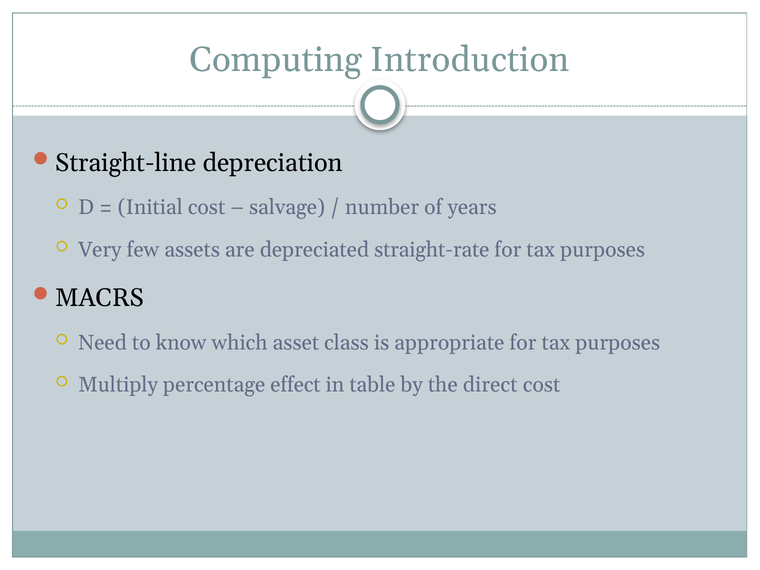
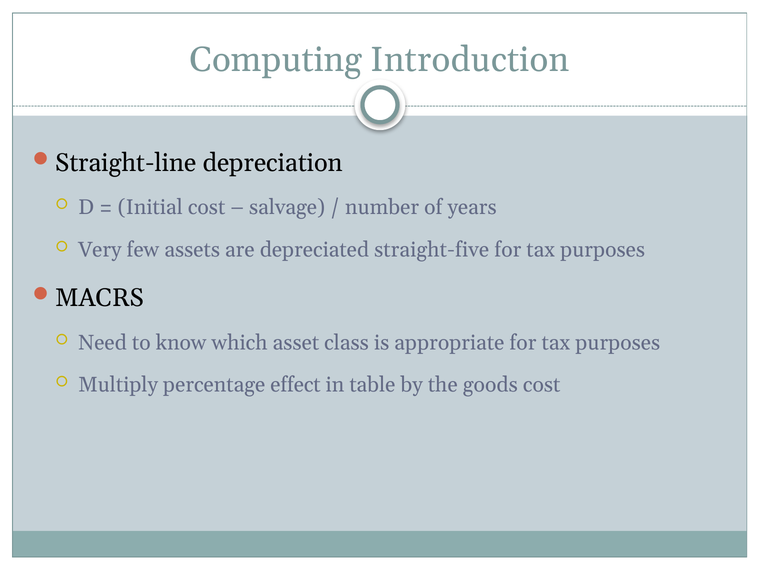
straight-rate: straight-rate -> straight-five
direct: direct -> goods
